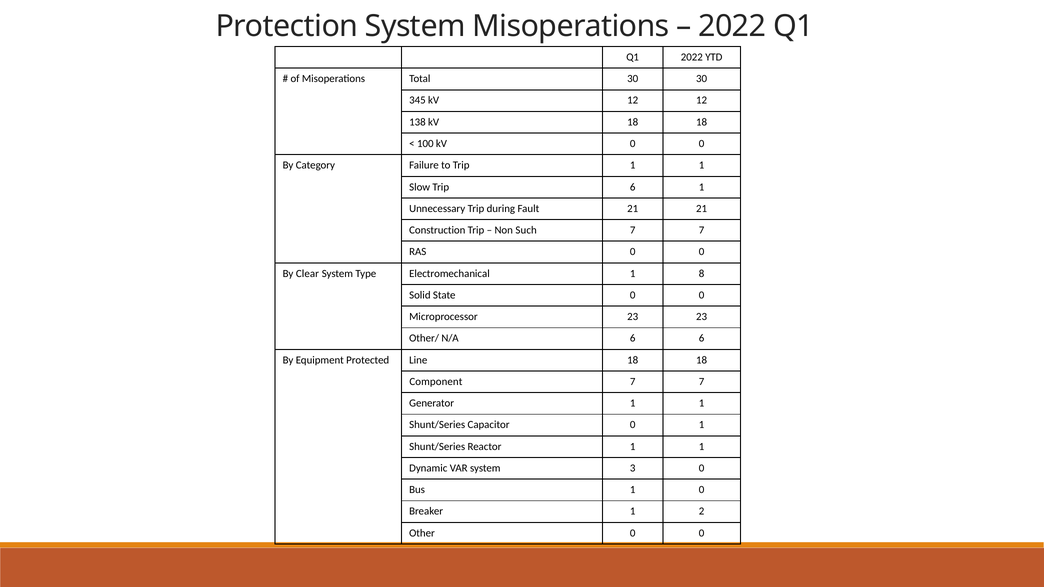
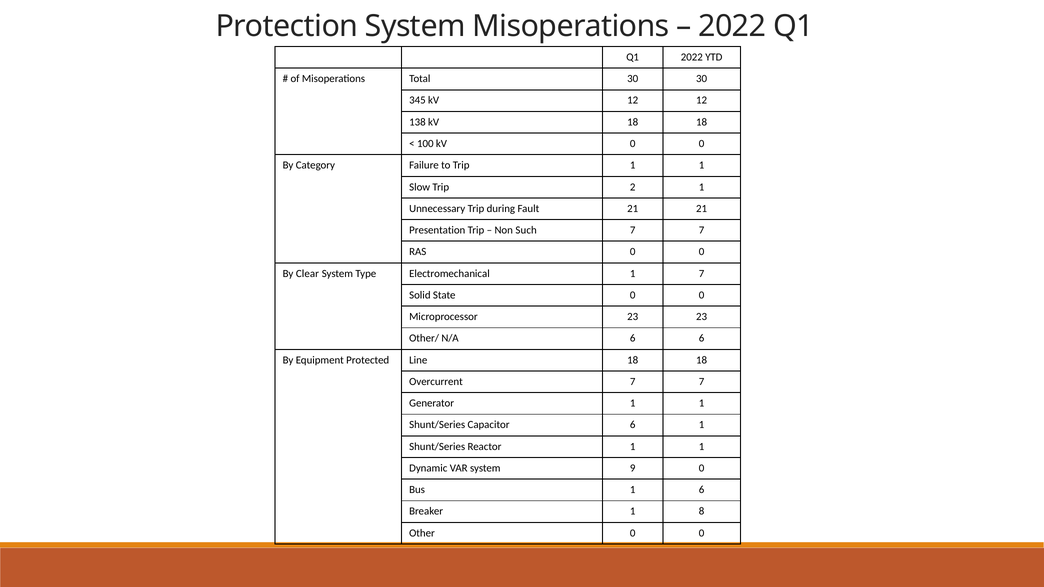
Trip 6: 6 -> 2
Construction: Construction -> Presentation
1 8: 8 -> 7
Component: Component -> Overcurrent
Capacitor 0: 0 -> 6
3: 3 -> 9
1 0: 0 -> 6
2: 2 -> 8
